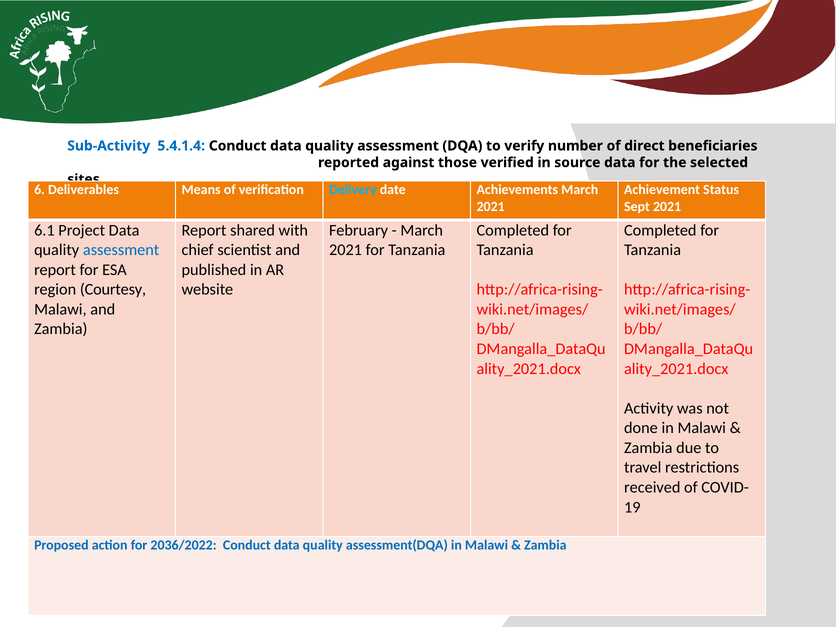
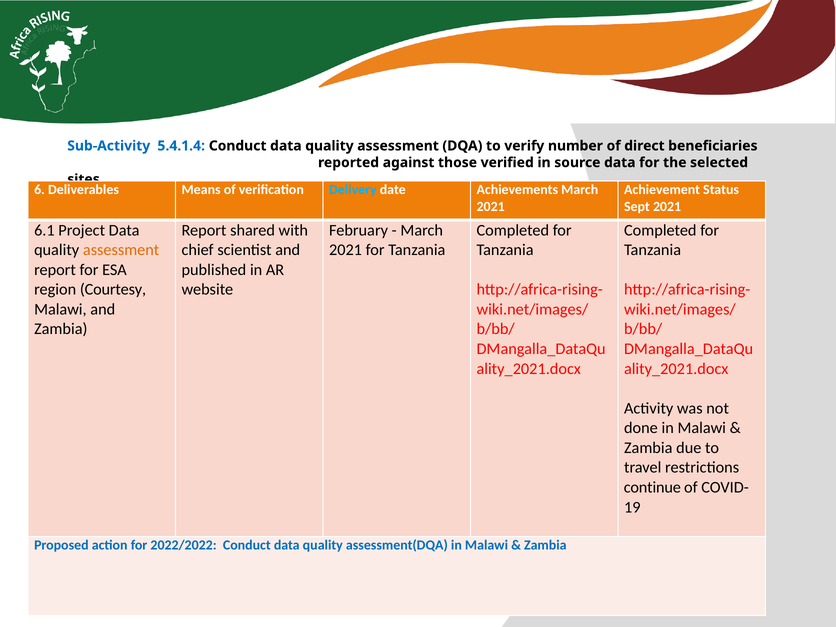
assessment at (121, 250) colour: blue -> orange
received: received -> continue
2036/2022: 2036/2022 -> 2022/2022
